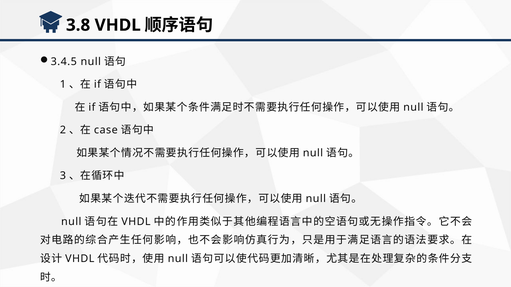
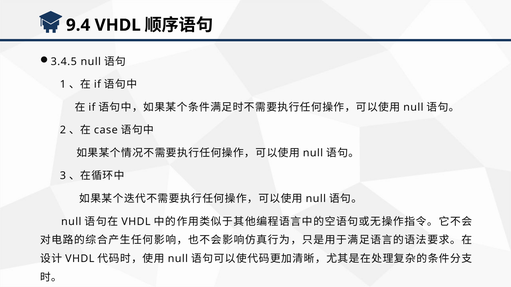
3.8: 3.8 -> 9.4
